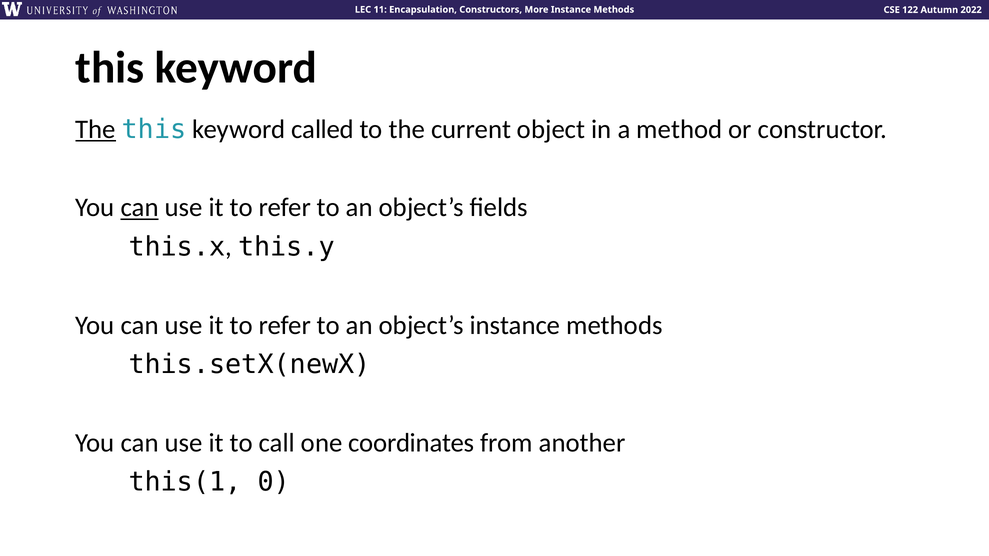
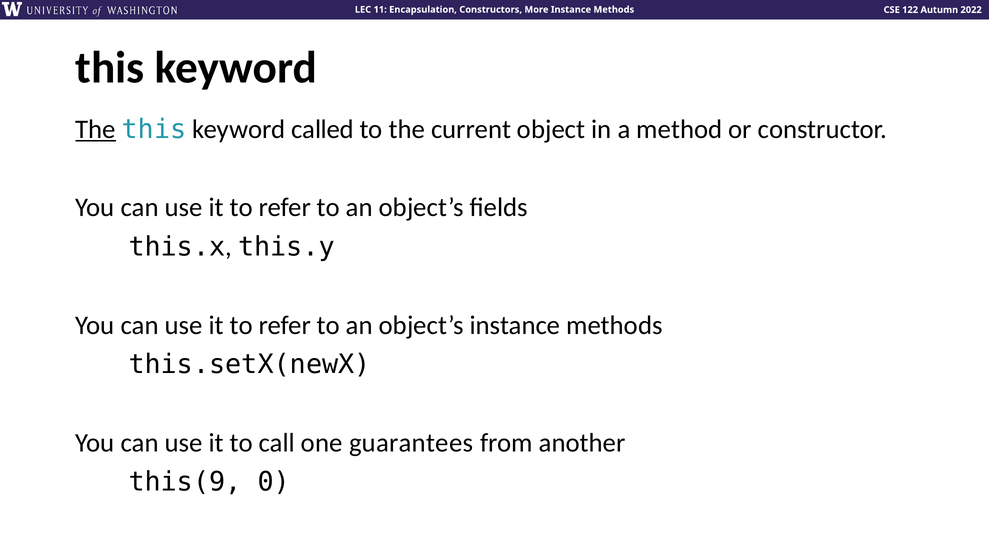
can at (140, 208) underline: present -> none
coordinates: coordinates -> guarantees
this(1: this(1 -> this(9
